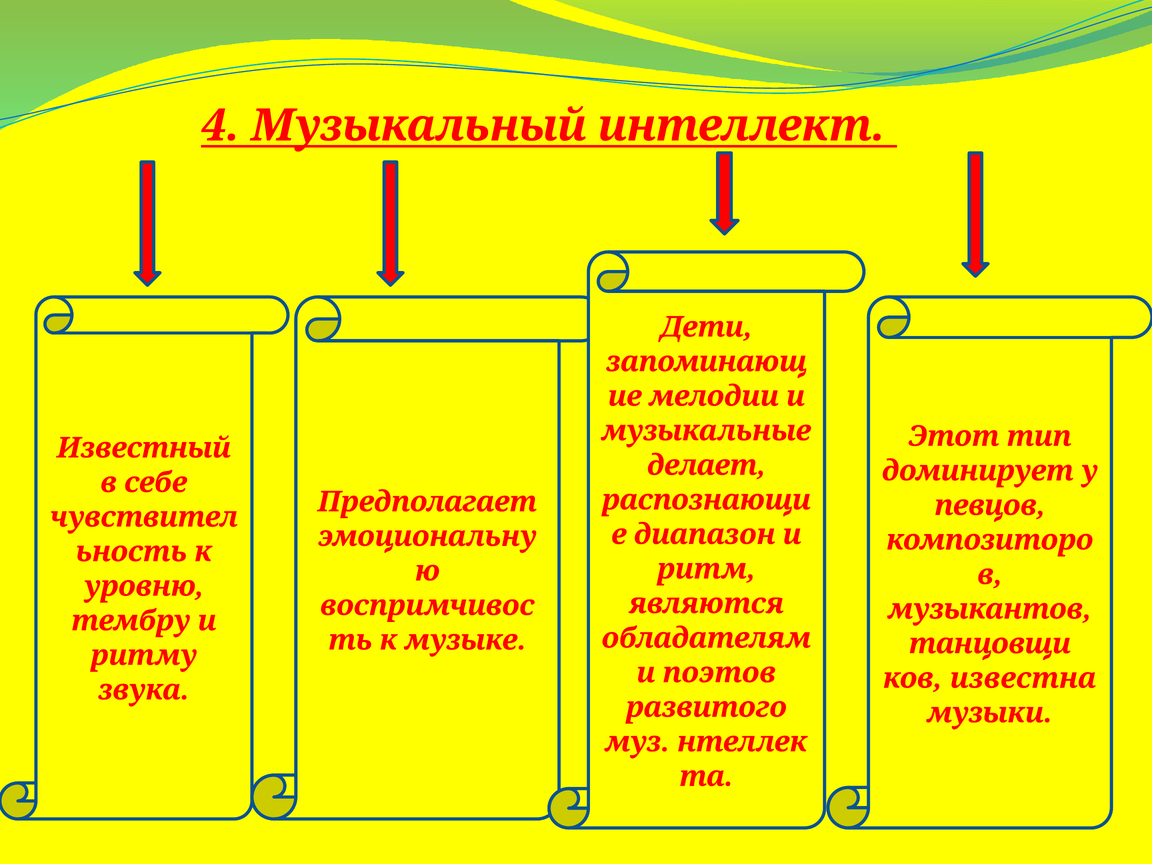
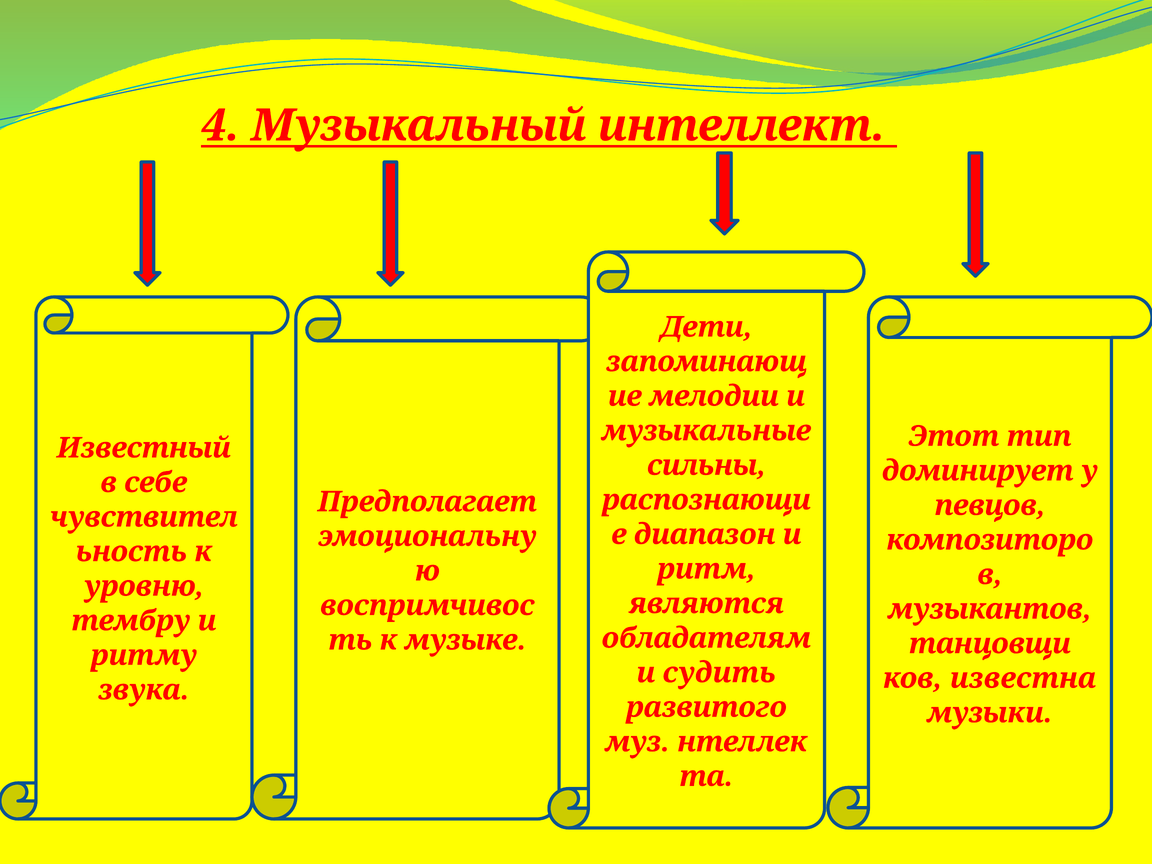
делает: делает -> сильны
поэтов: поэтов -> судить
